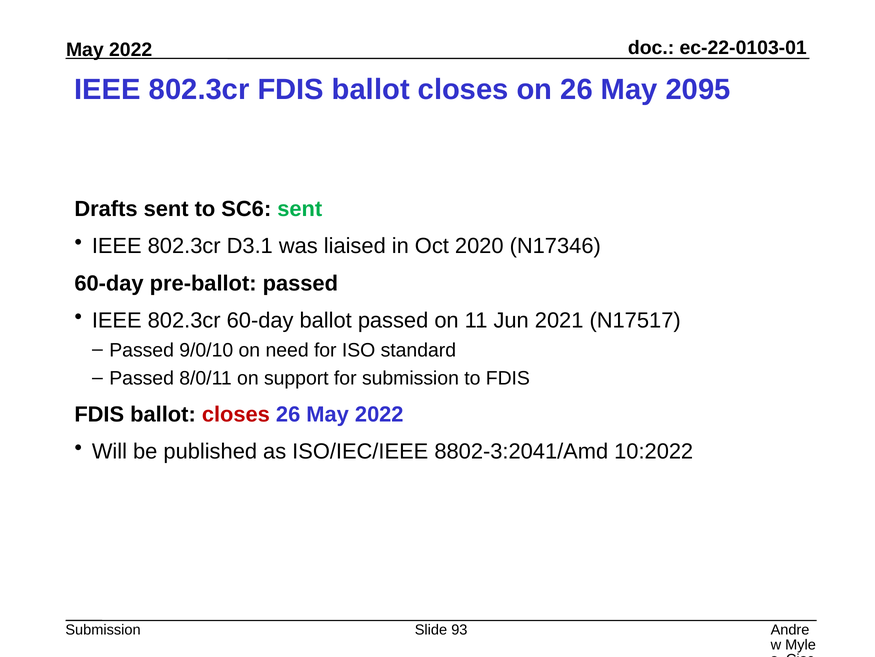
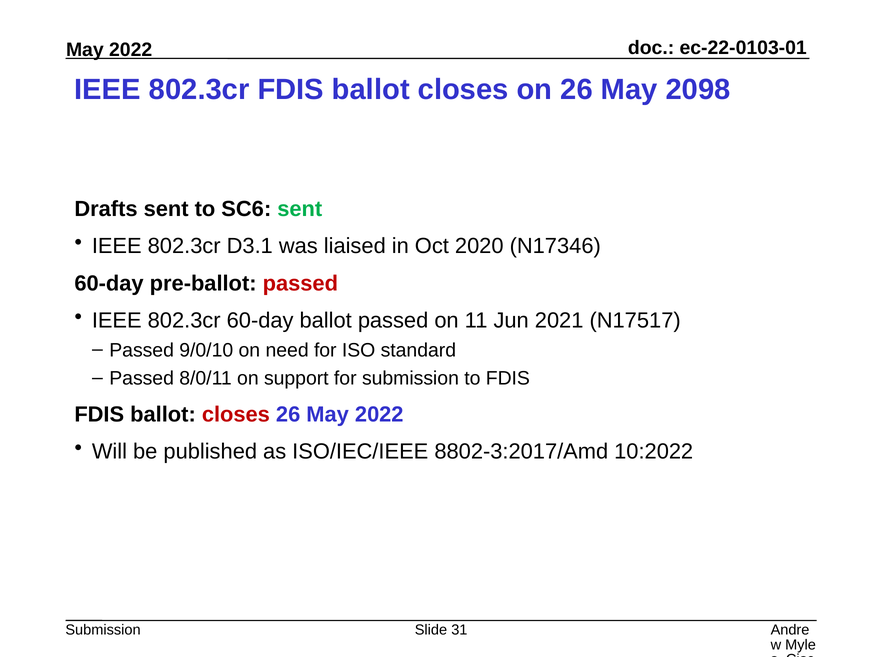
2095: 2095 -> 2098
passed at (300, 283) colour: black -> red
8802-3:2041/Amd: 8802-3:2041/Amd -> 8802-3:2017/Amd
93: 93 -> 31
